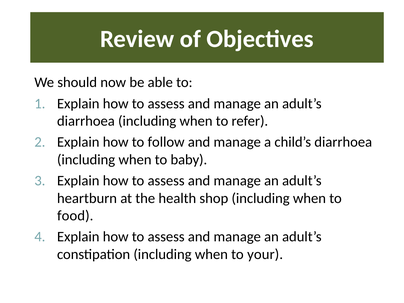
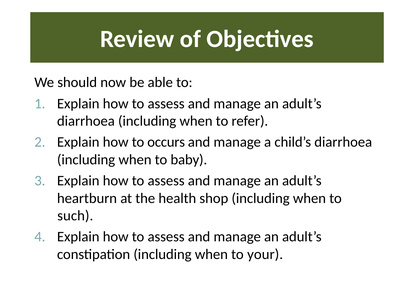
follow: follow -> occurs
food: food -> such
